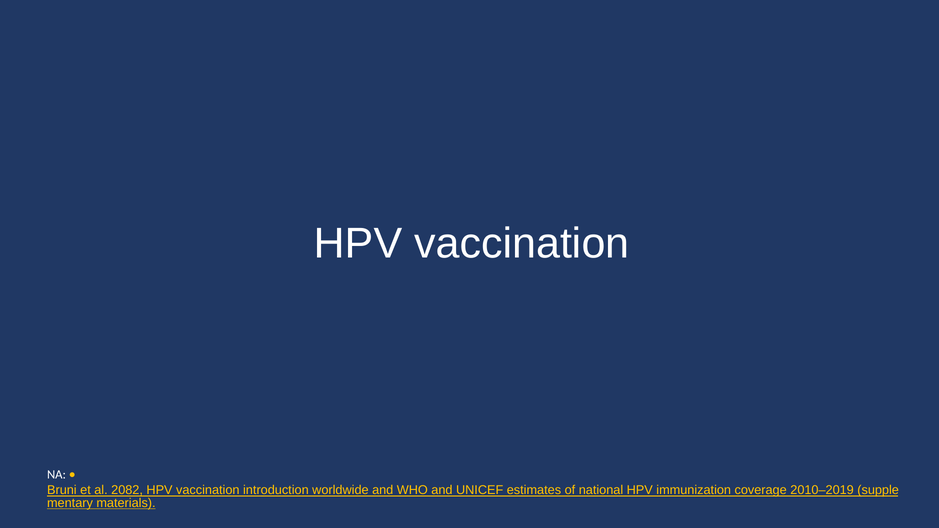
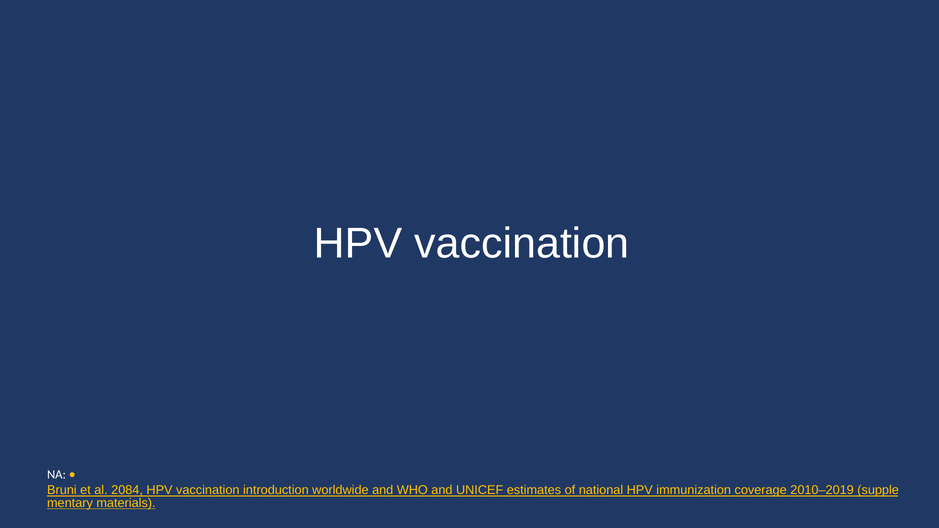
2082: 2082 -> 2084
